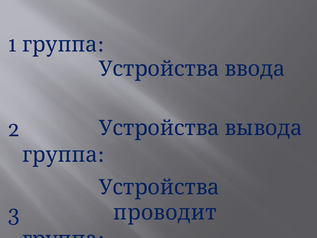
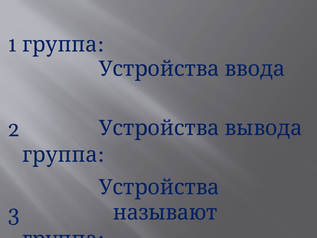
проводит: проводит -> называют
